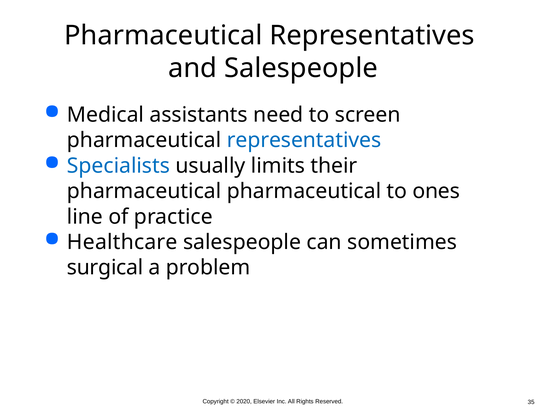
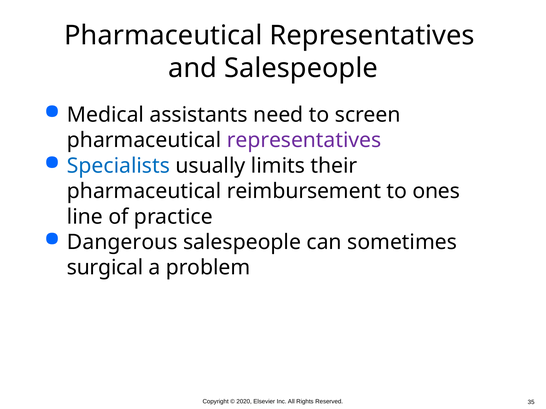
representatives at (304, 140) colour: blue -> purple
pharmaceutical pharmaceutical: pharmaceutical -> reimbursement
Healthcare: Healthcare -> Dangerous
